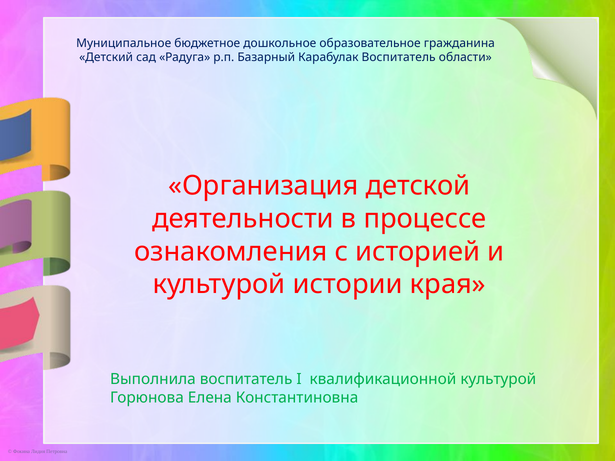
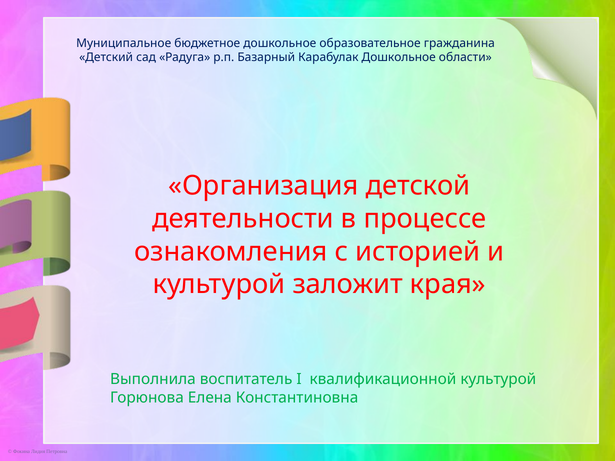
Карабулак Воспитатель: Воспитатель -> Дошкольное
истории: истории -> заложит
